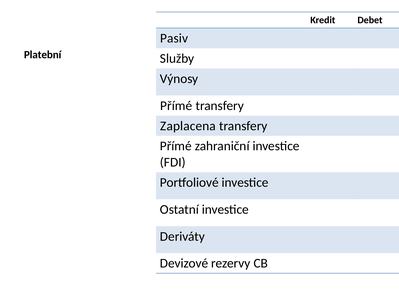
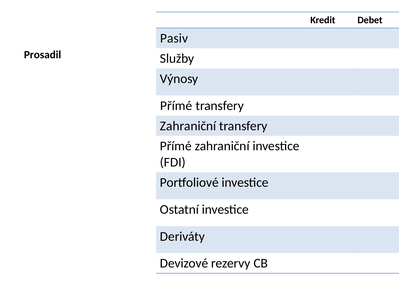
Platební: Platební -> Prosadil
Zaplacena at (188, 126): Zaplacena -> Zahraniční
